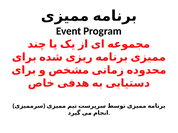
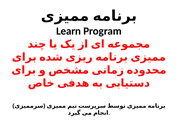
Event: Event -> Learn
